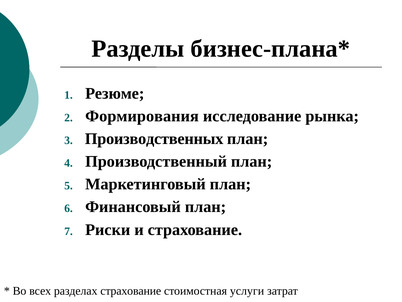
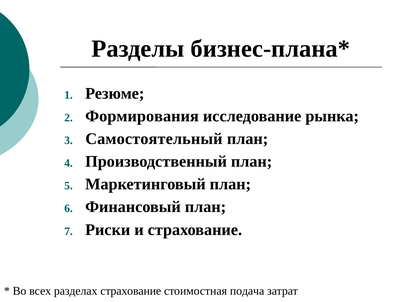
Производственных: Производственных -> Самостоятельный
услуги: услуги -> подача
